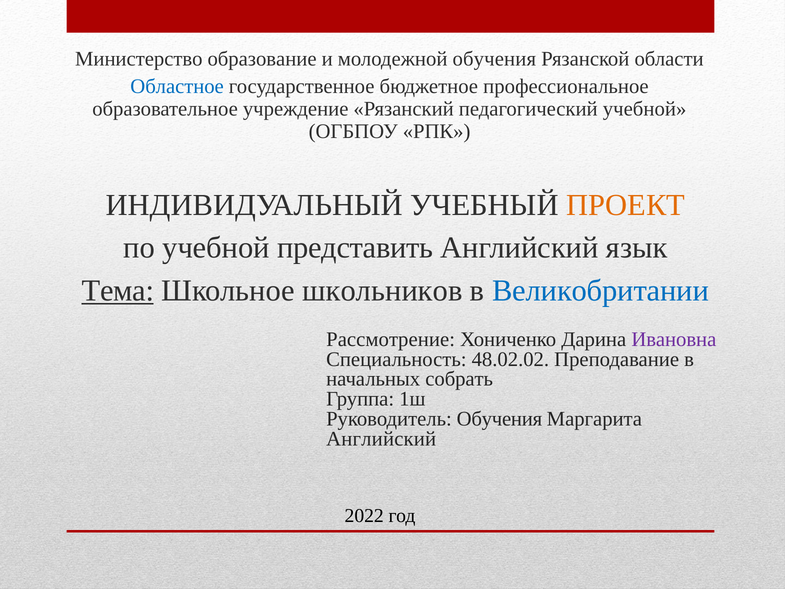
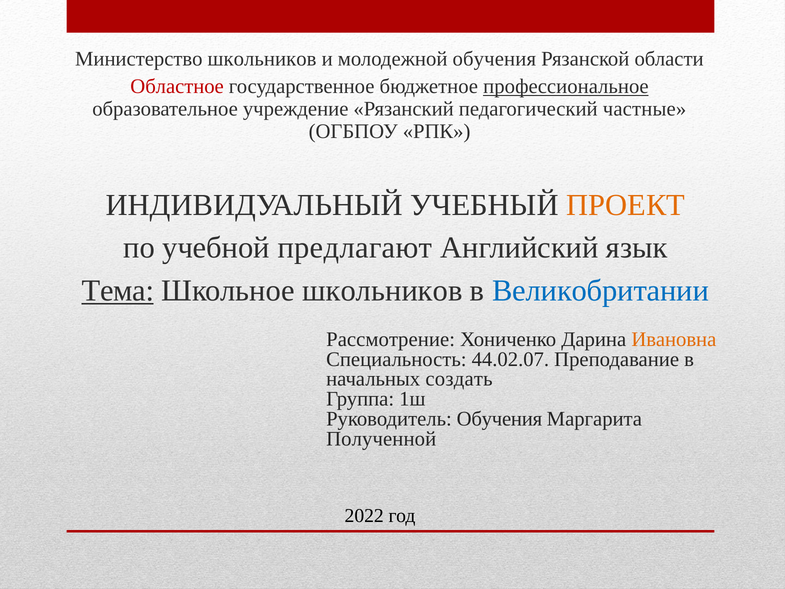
Министерство образование: образование -> школьников
Областное colour: blue -> red
профессиональное underline: none -> present
педагогический учебной: учебной -> частные
представить: представить -> предлагают
Ивановна colour: purple -> orange
48.02.02: 48.02.02 -> 44.02.07
собрать: собрать -> создать
Английский at (381, 439): Английский -> Полученной
